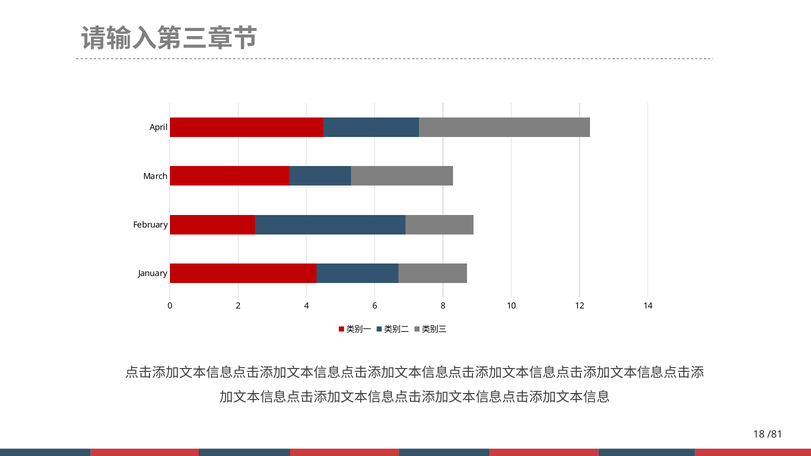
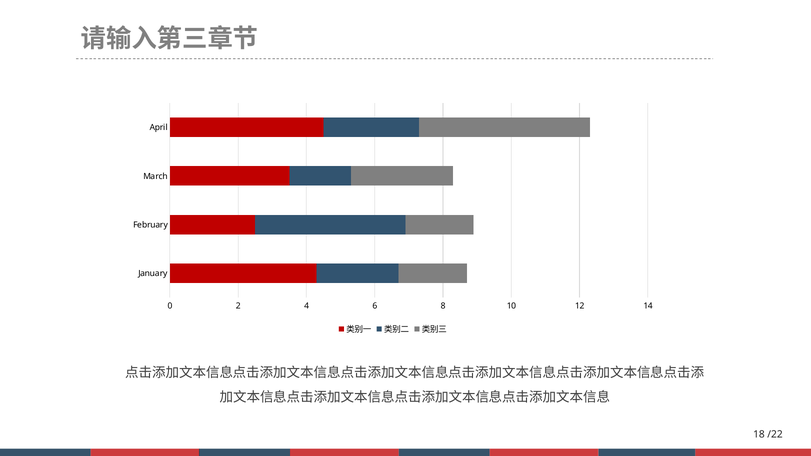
/81: /81 -> /22
